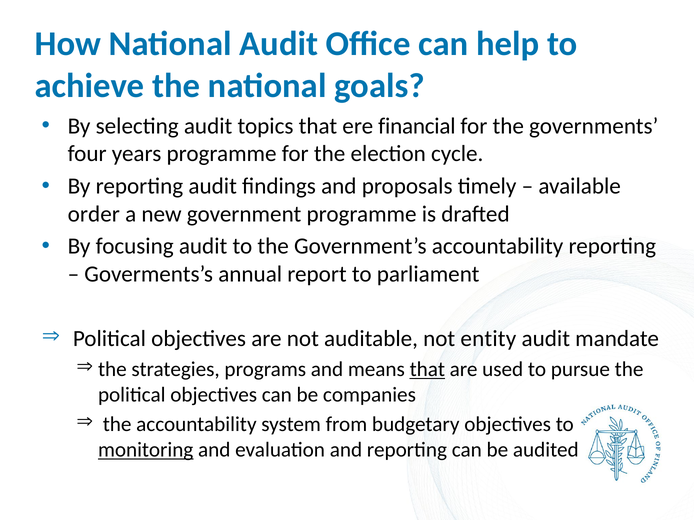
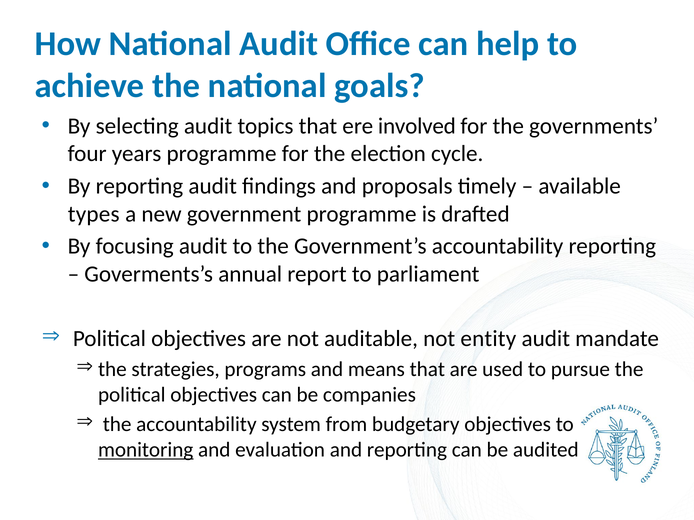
financial: financial -> involved
order: order -> types
that at (427, 370) underline: present -> none
